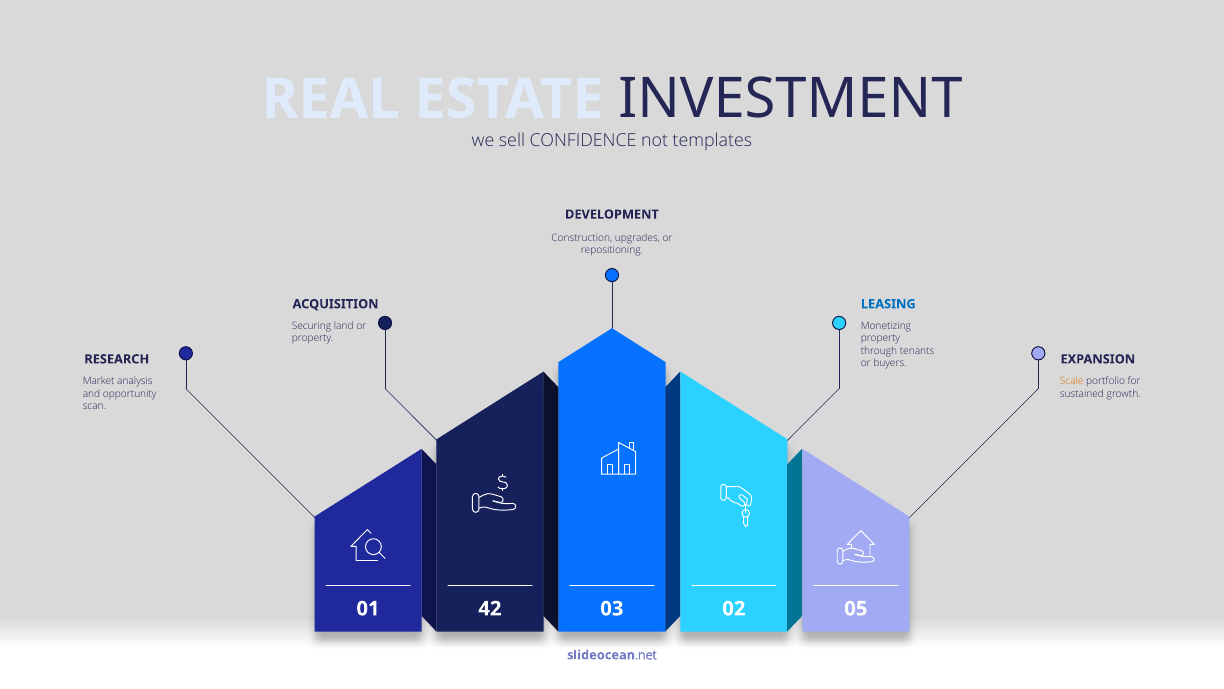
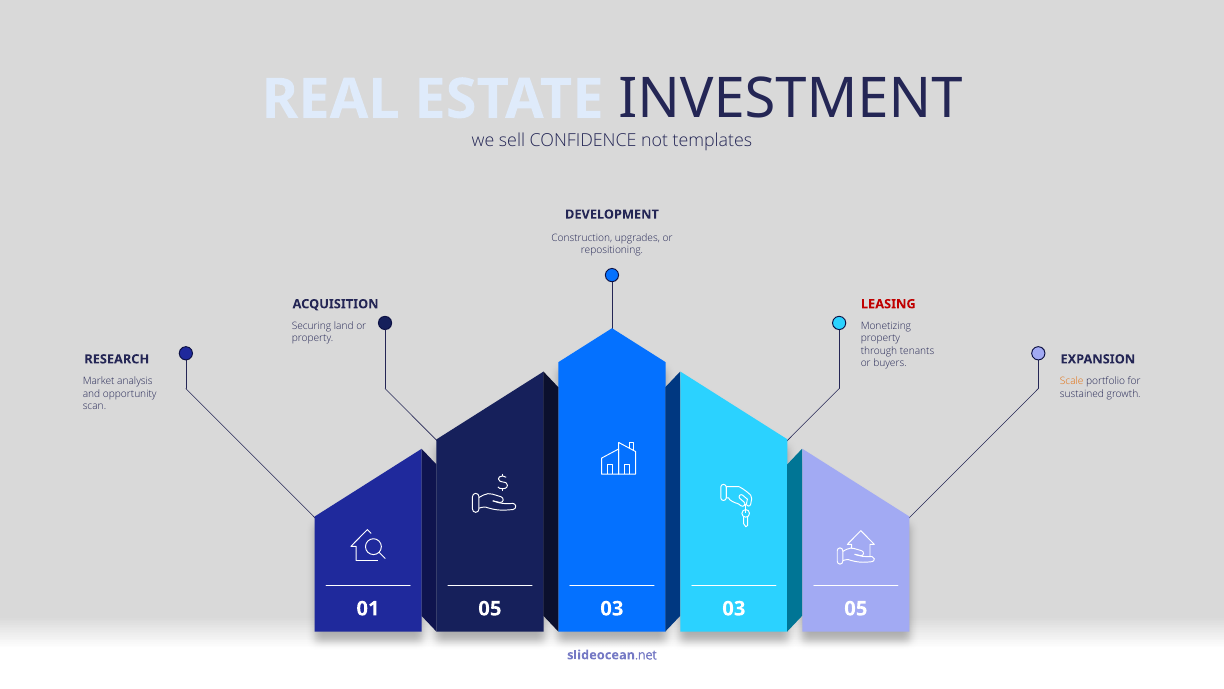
LEASING colour: blue -> red
01 42: 42 -> 05
03 02: 02 -> 03
